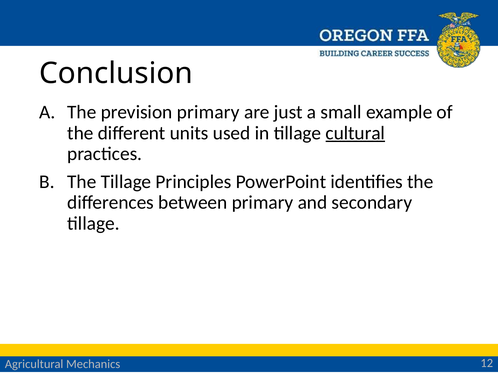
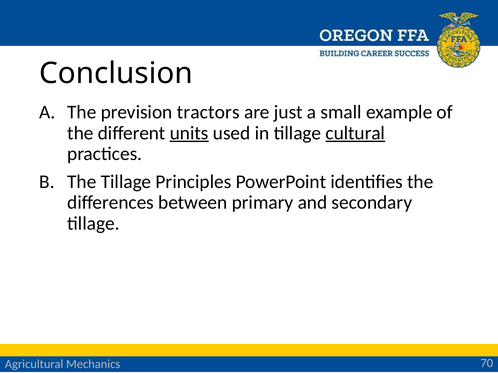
prevision primary: primary -> tractors
units underline: none -> present
12: 12 -> 70
